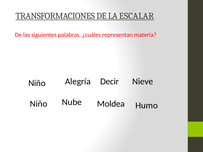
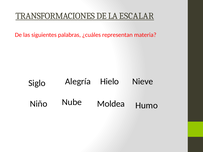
Decir: Decir -> Hielo
Niño at (37, 83): Niño -> Siglo
